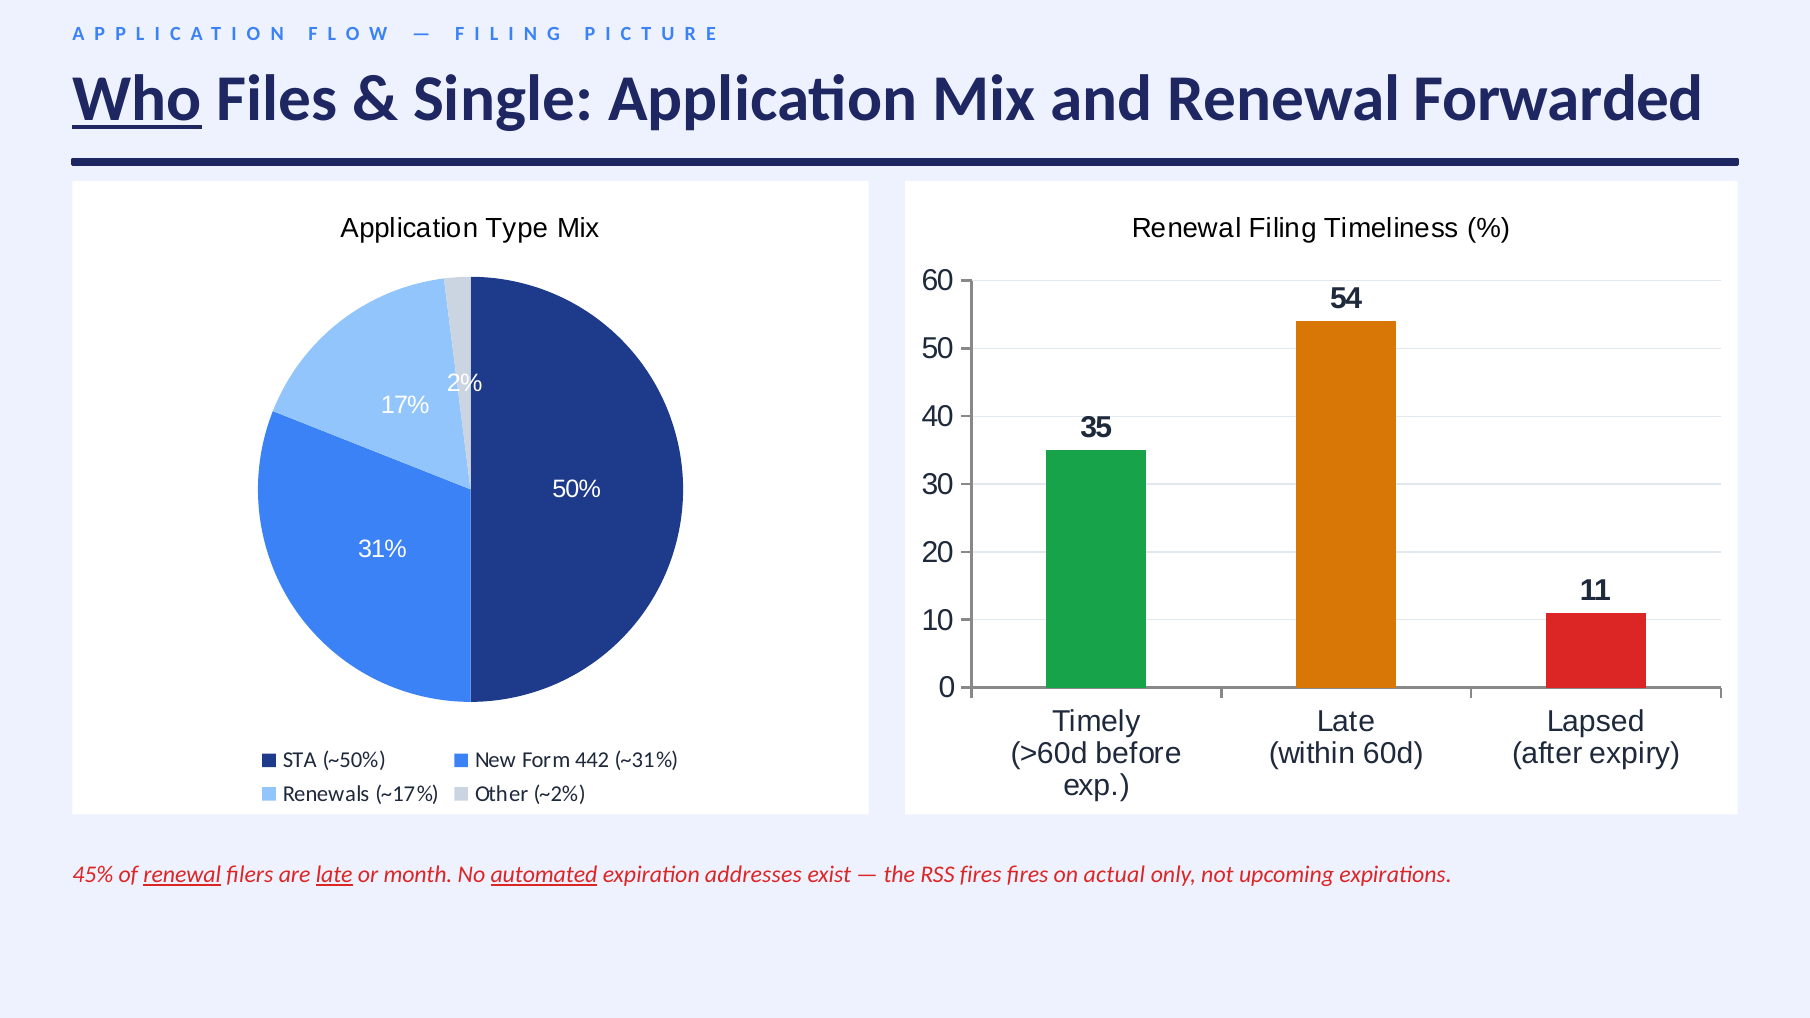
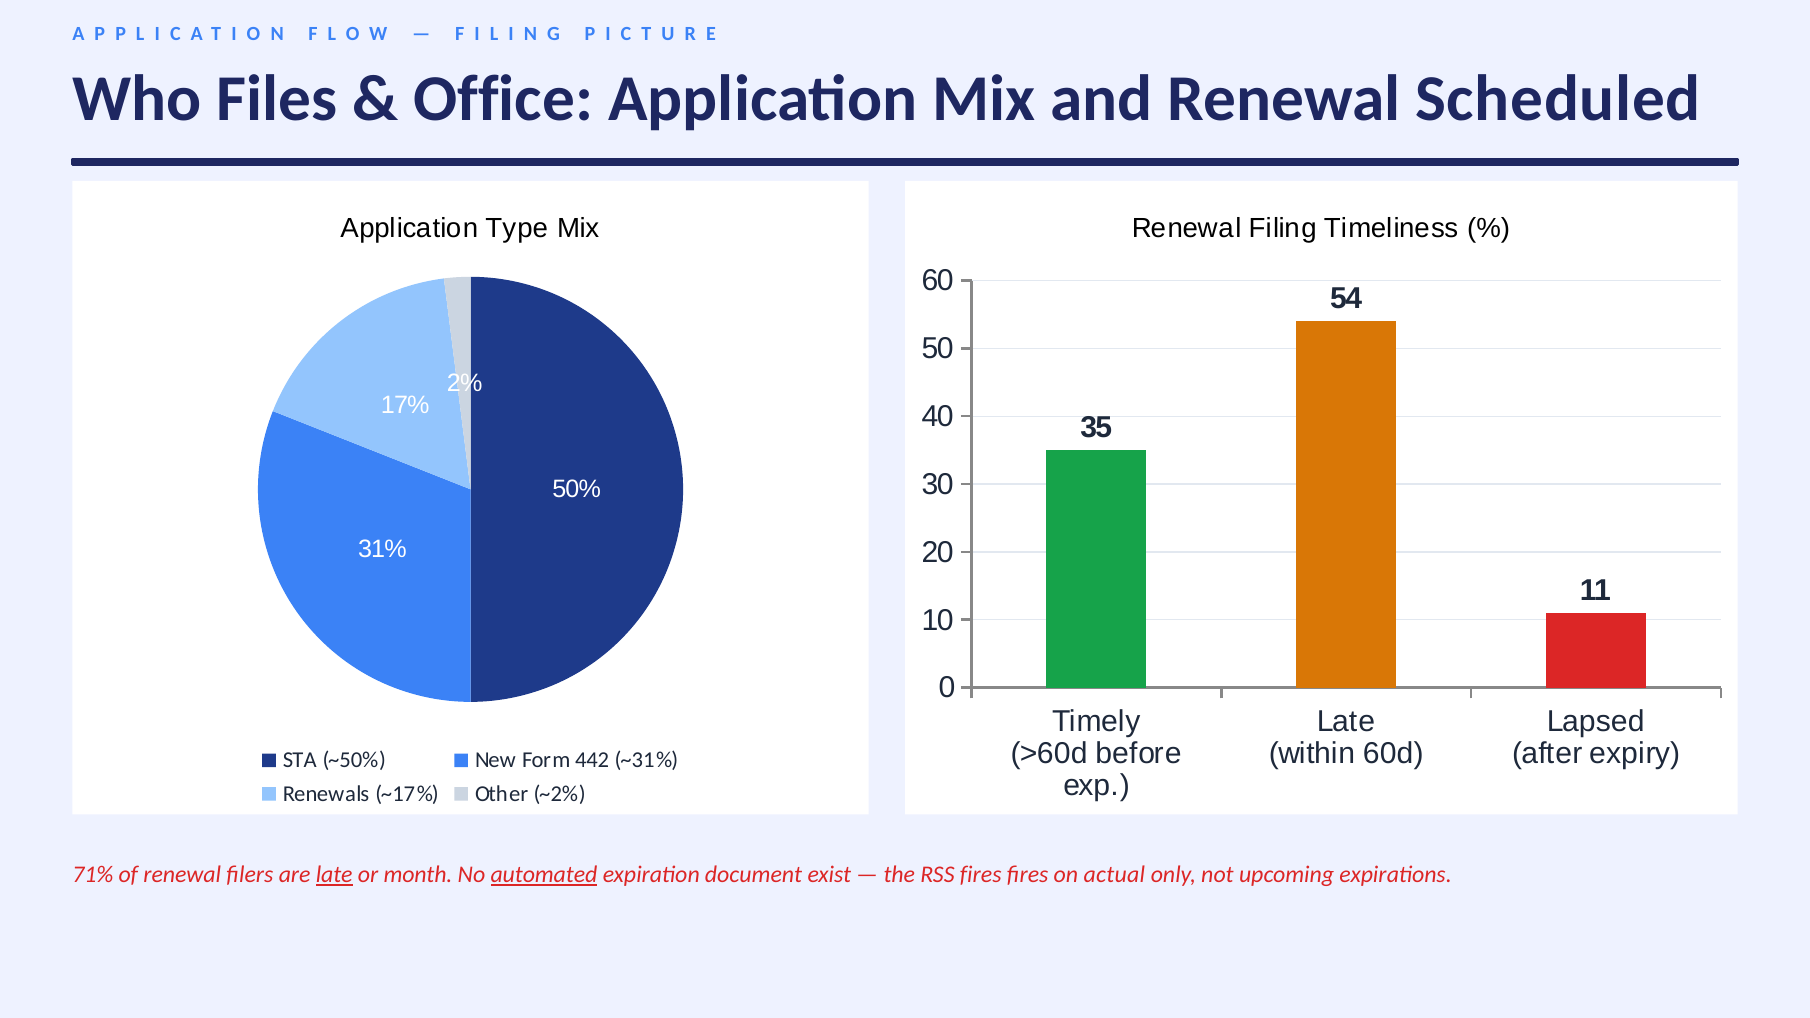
Who underline: present -> none
Single: Single -> Office
Forwarded: Forwarded -> Scheduled
45%: 45% -> 71%
renewal at (182, 875) underline: present -> none
addresses: addresses -> document
